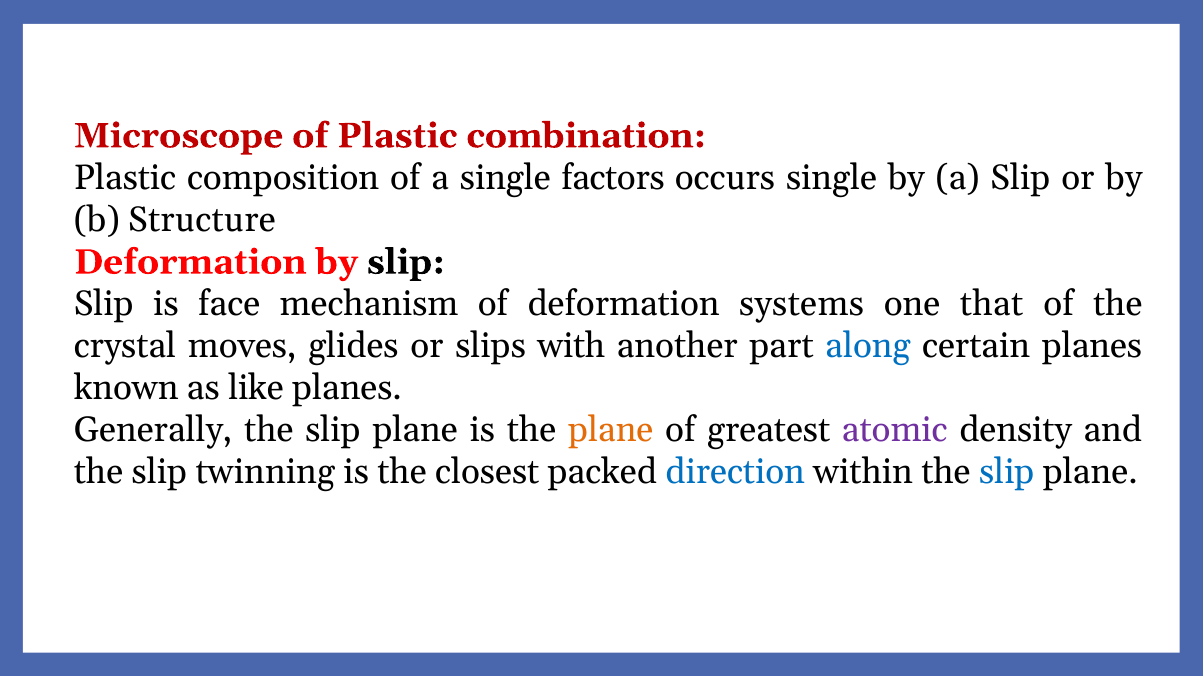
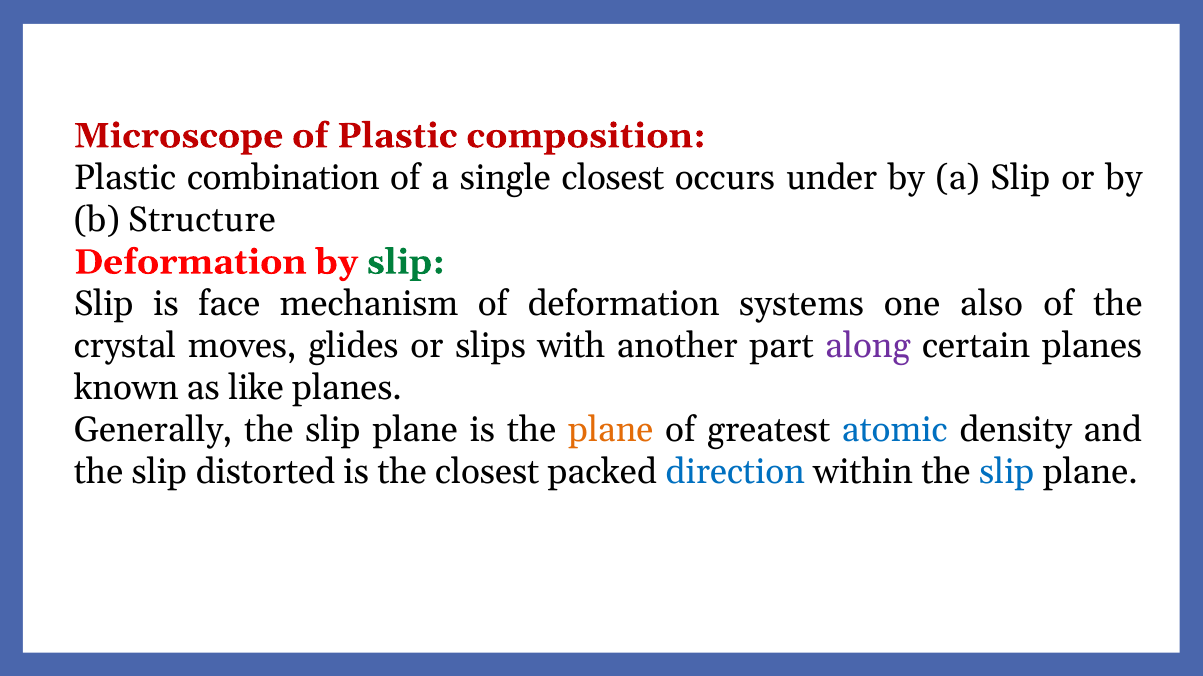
combination: combination -> composition
composition: composition -> combination
single factors: factors -> closest
occurs single: single -> under
slip at (406, 262) colour: black -> green
that: that -> also
along colour: blue -> purple
atomic colour: purple -> blue
twinning: twinning -> distorted
